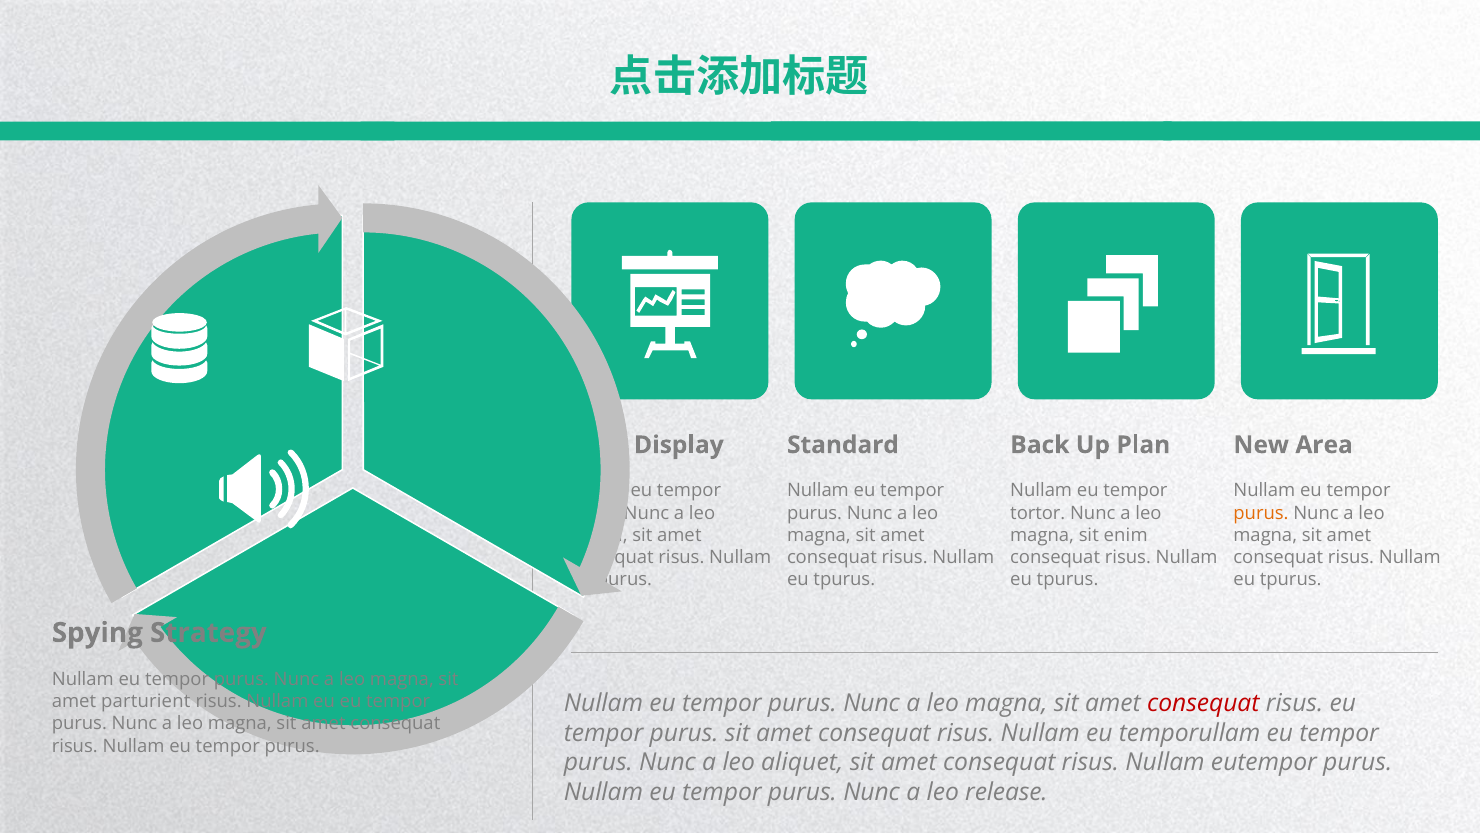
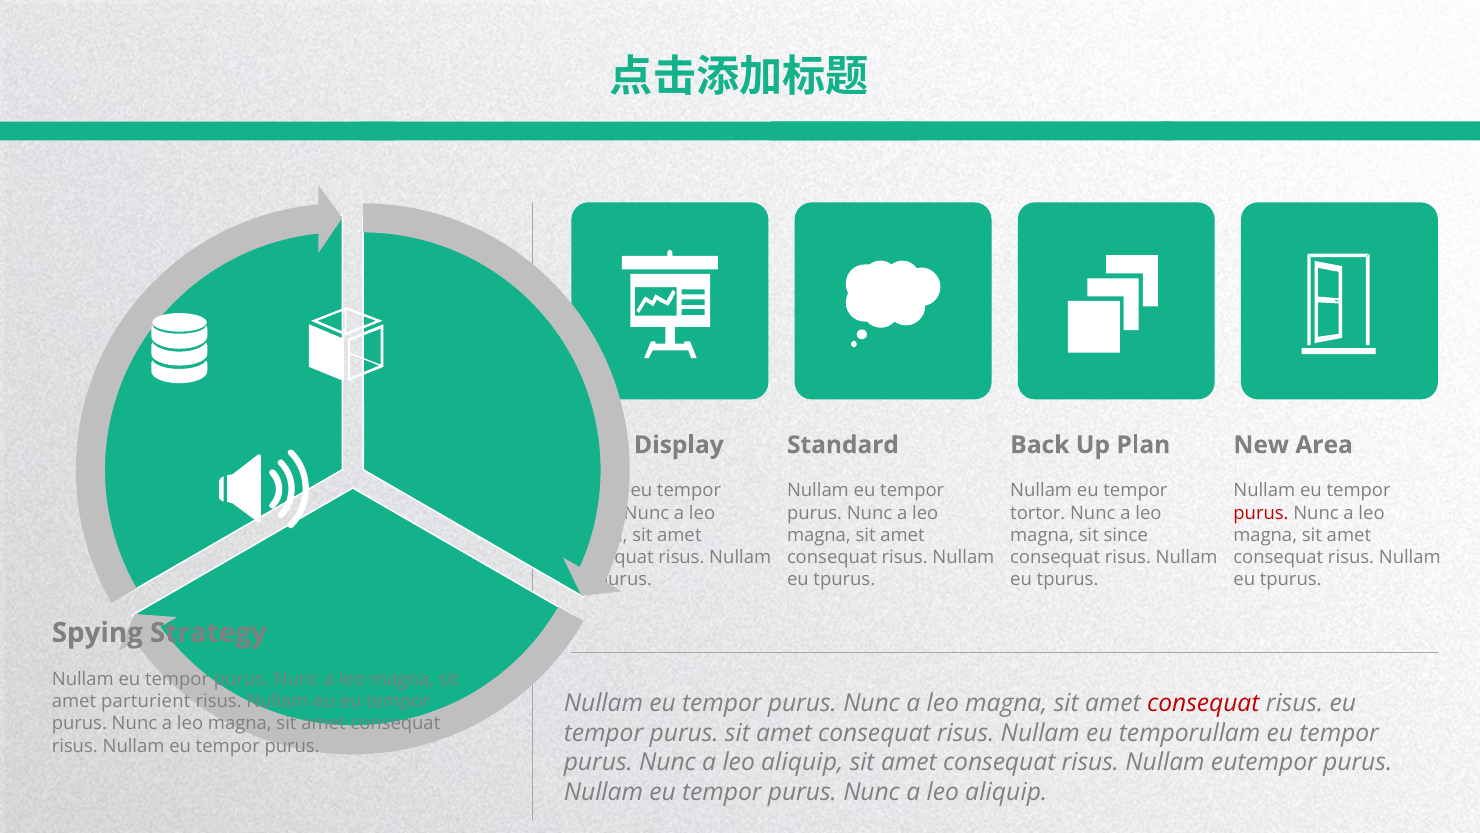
purus at (1261, 513) colour: orange -> red
enim: enim -> since
aliquet at (802, 763): aliquet -> aliquip
release at (1006, 792): release -> aliquip
